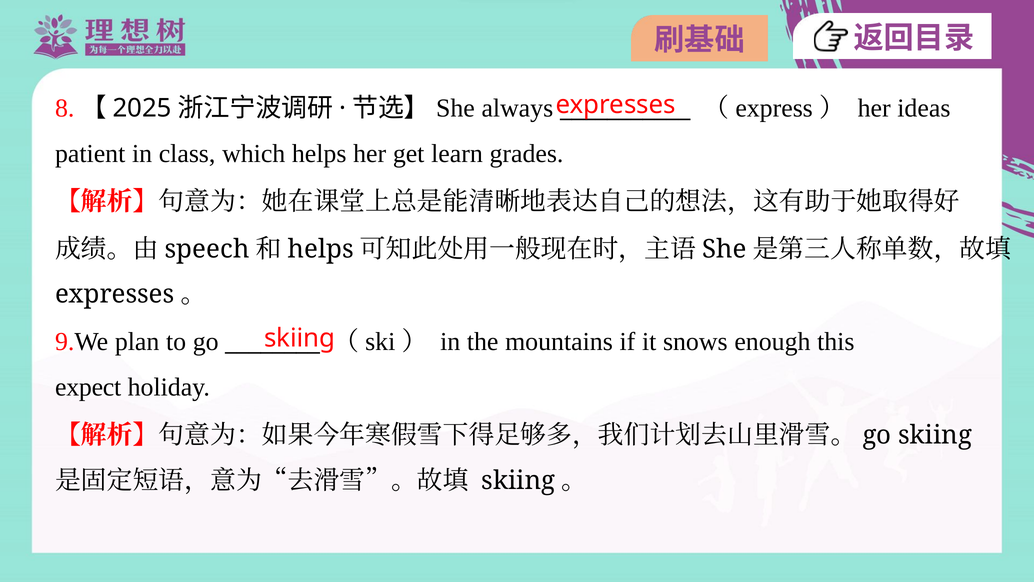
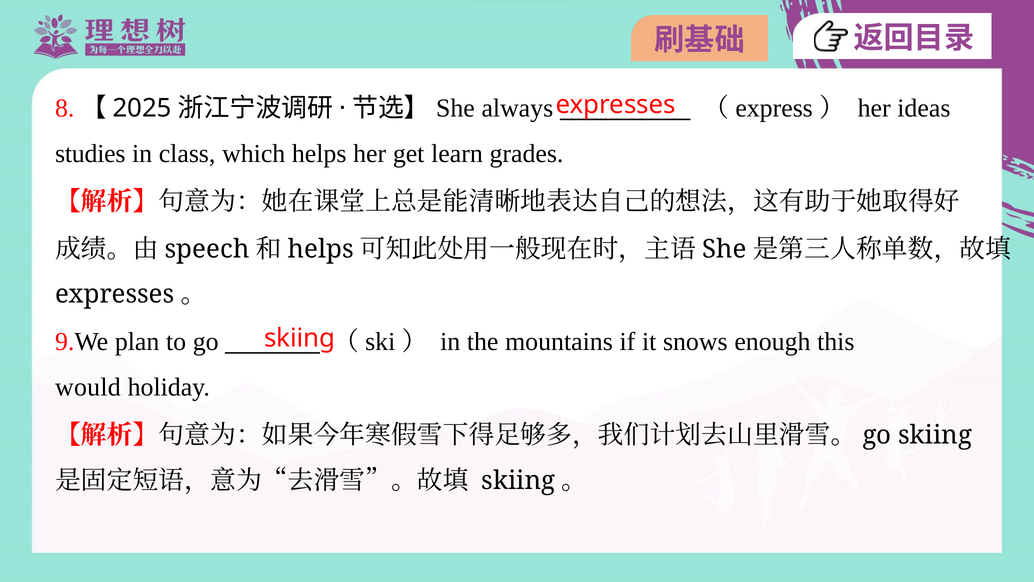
patient: patient -> studies
expect: expect -> would
